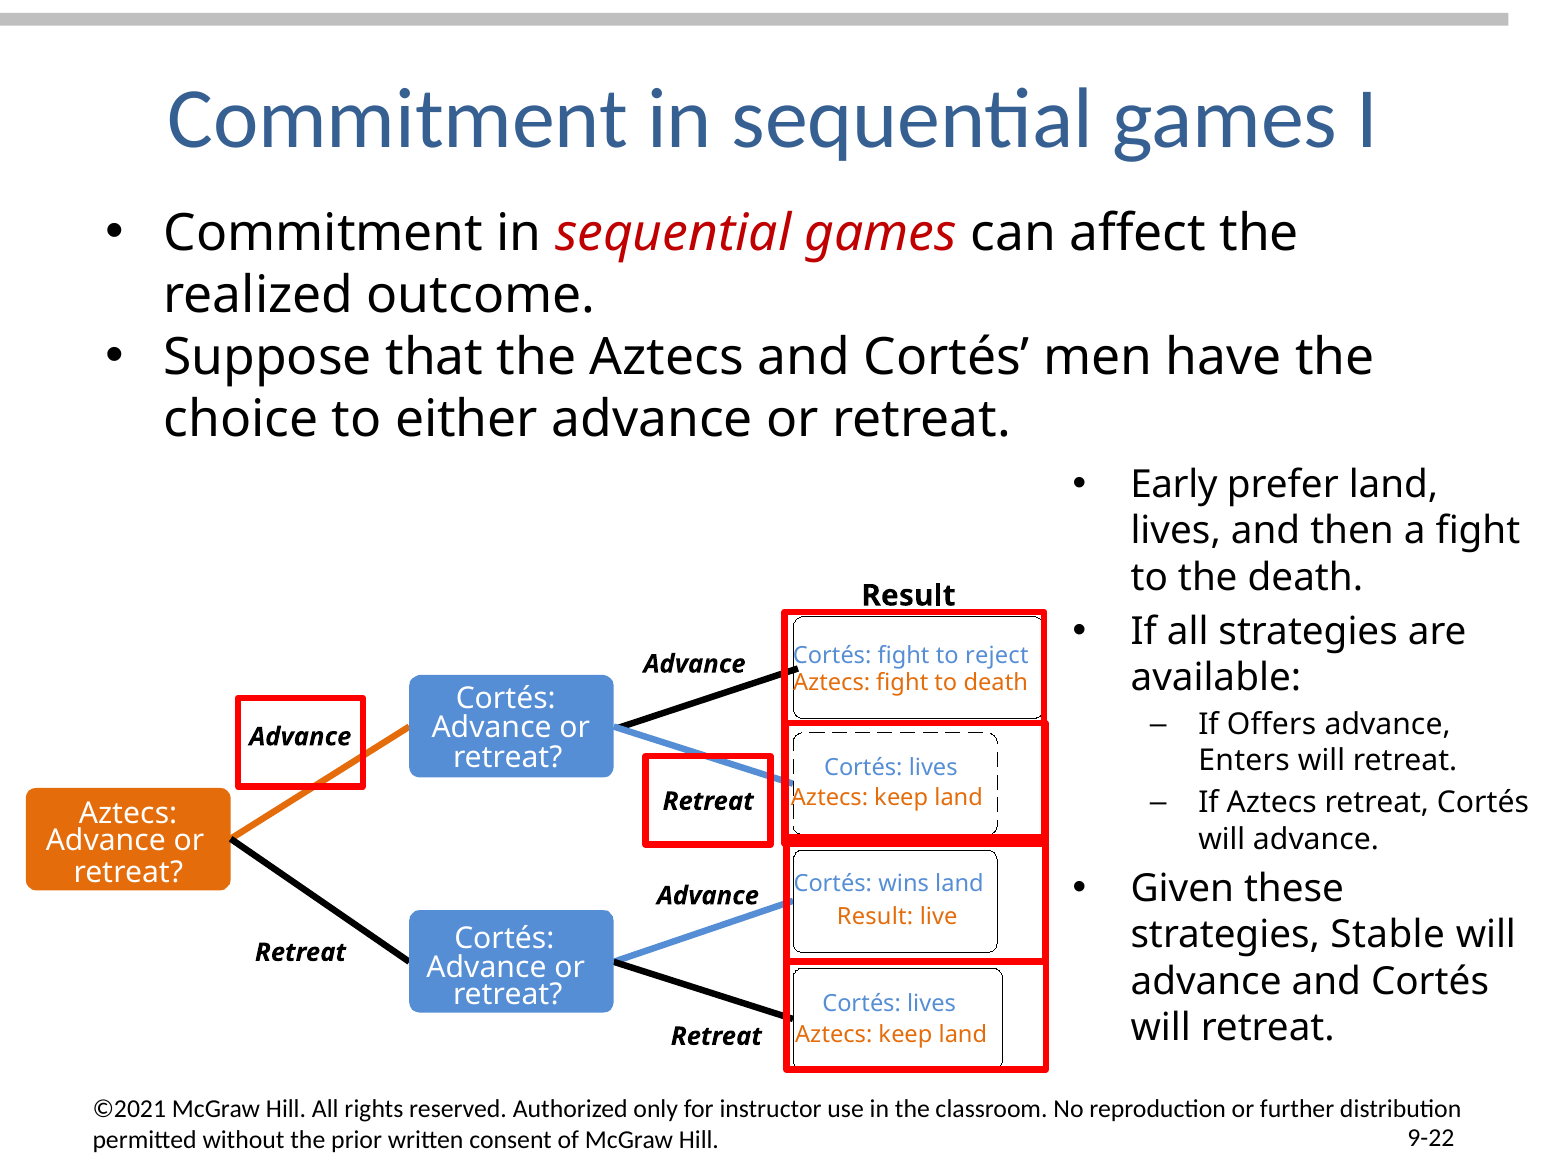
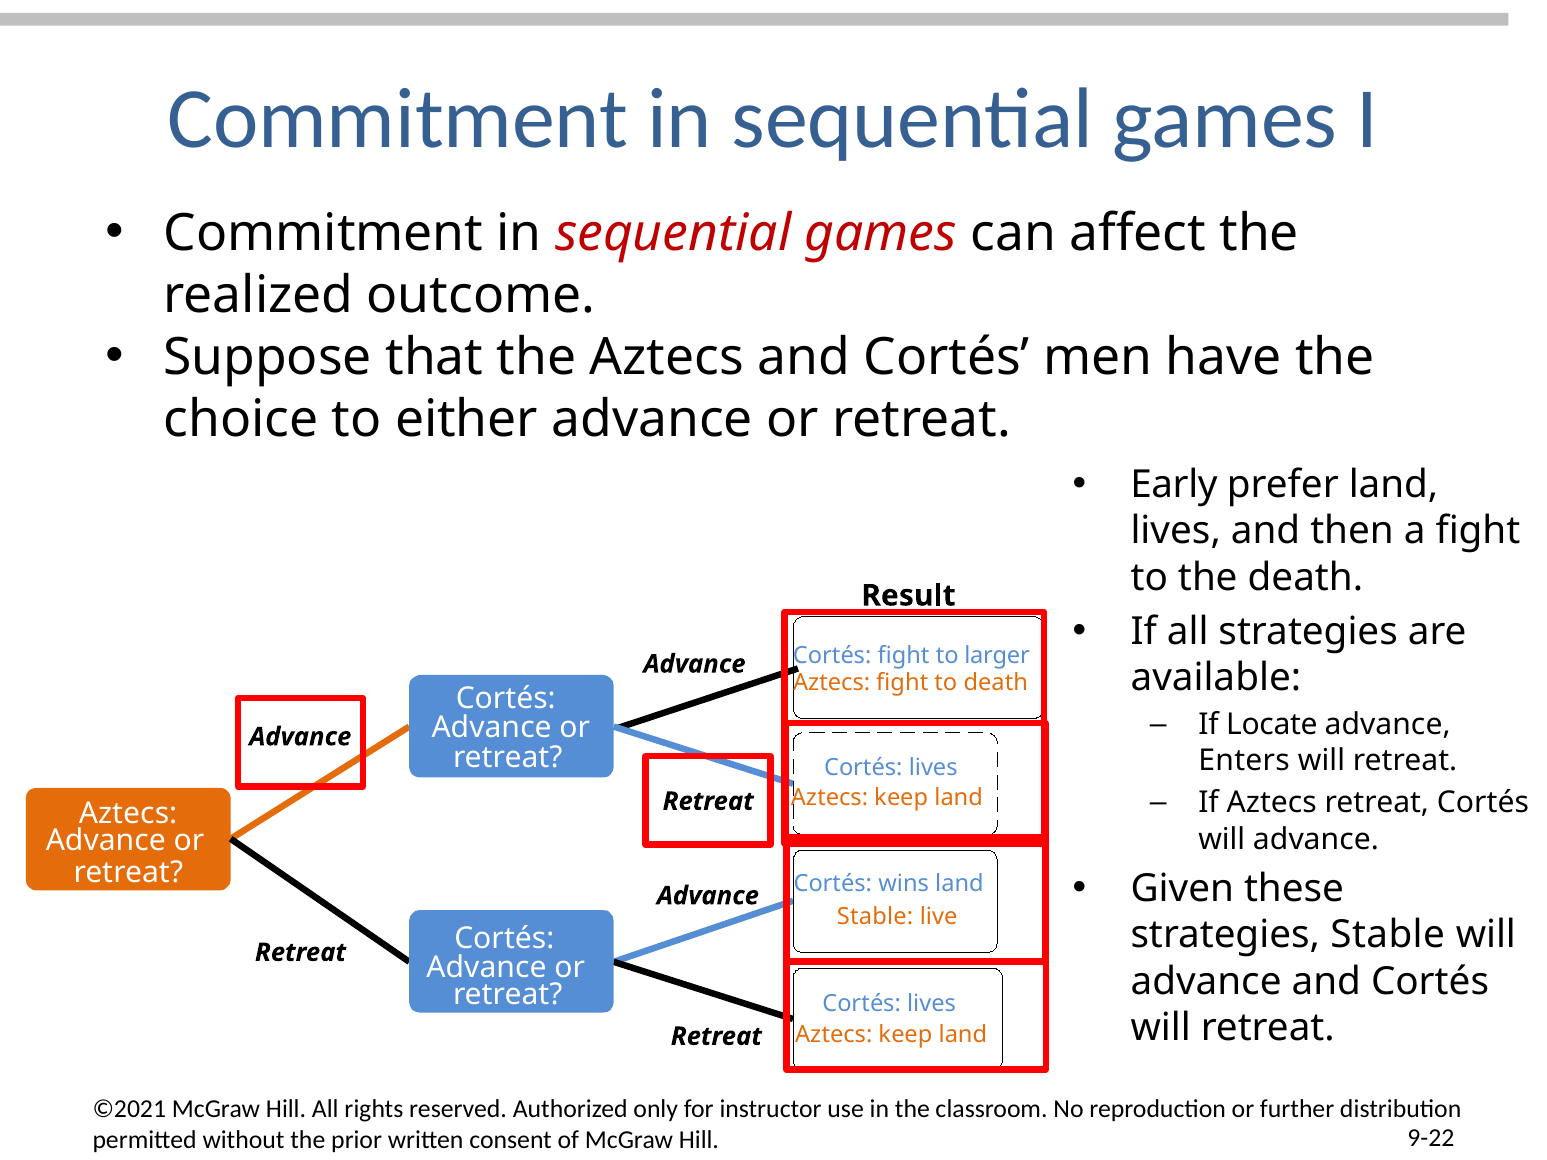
reject: reject -> larger
Offers: Offers -> Locate
Result at (875, 917): Result -> Stable
